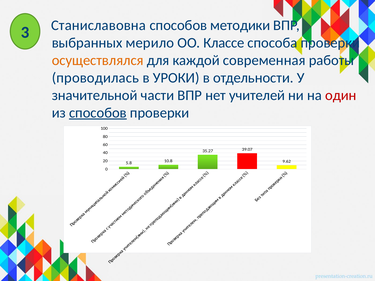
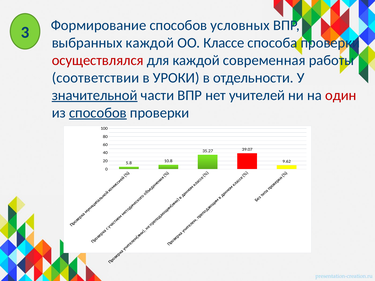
Станиславовна: Станиславовна -> Формирование
методики: методики -> условных
выбранных мерило: мерило -> каждой
осуществлялся colour: orange -> red
проводилась: проводилась -> соответствии
значительной underline: none -> present
